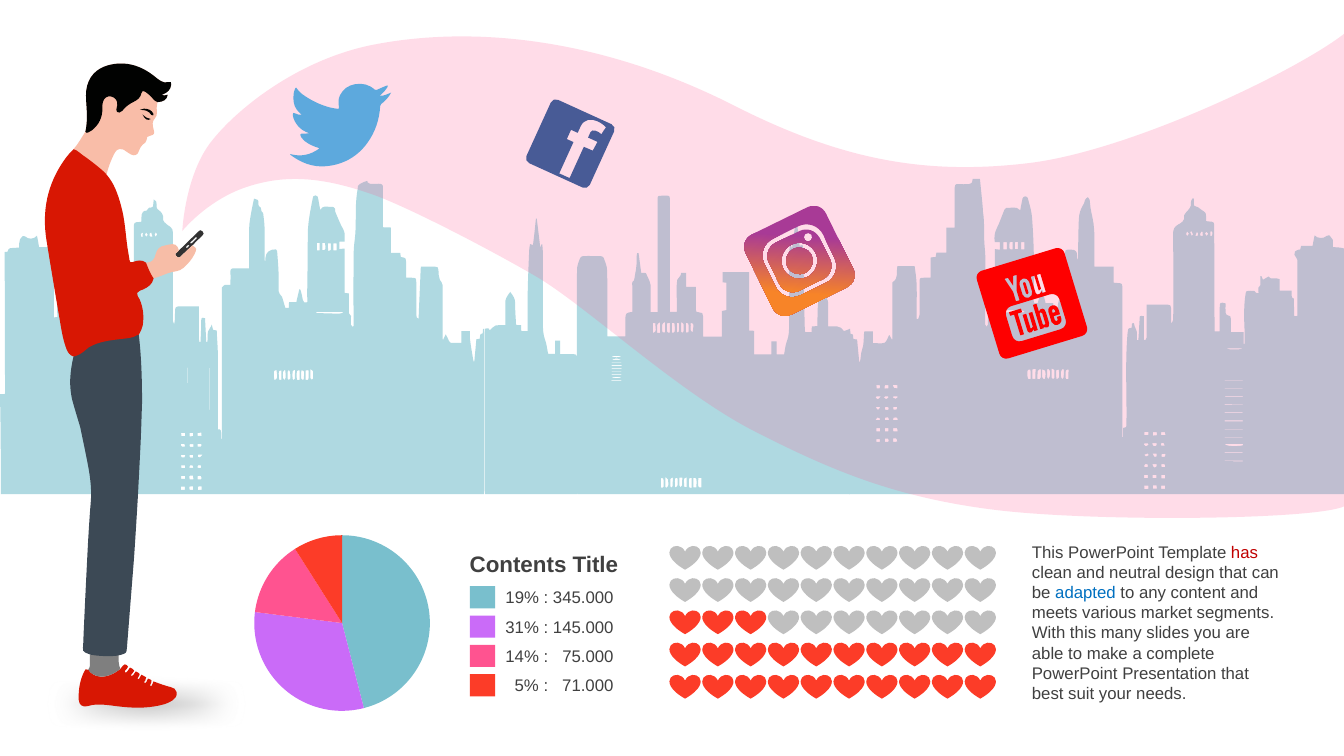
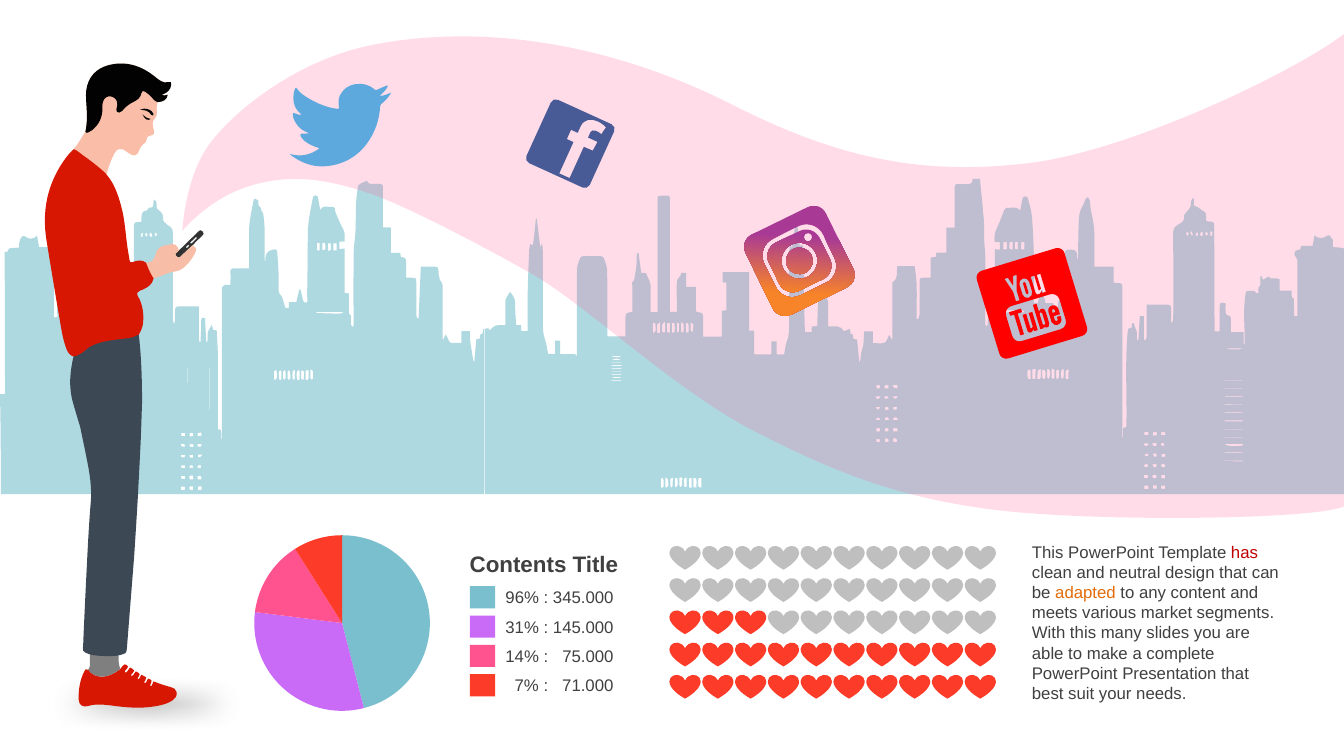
adapted colour: blue -> orange
19%: 19% -> 96%
5%: 5% -> 7%
